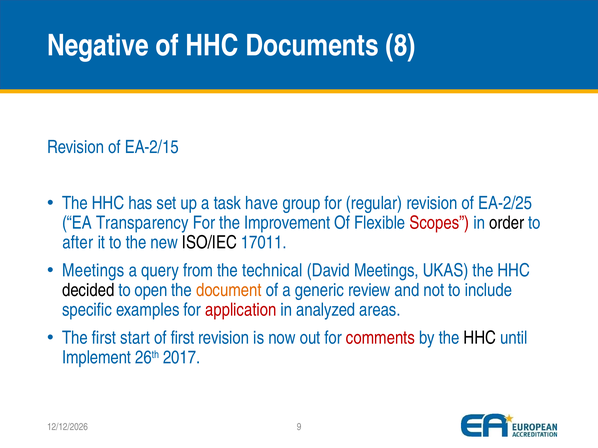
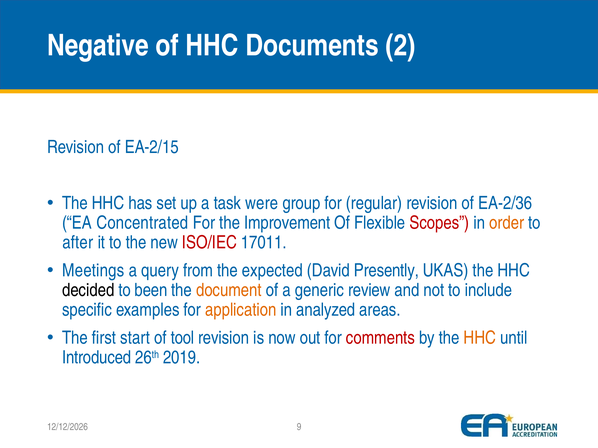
8: 8 -> 2
have: have -> were
EA-2/25: EA-2/25 -> EA-2/36
Transparency: Transparency -> Concentrated
order colour: black -> orange
ISO/IEC colour: black -> red
technical: technical -> expected
David Meetings: Meetings -> Presently
open: open -> been
application colour: red -> orange
of first: first -> tool
HHC at (480, 338) colour: black -> orange
Implement: Implement -> Introduced
2017: 2017 -> 2019
